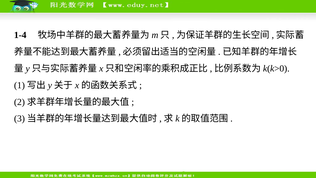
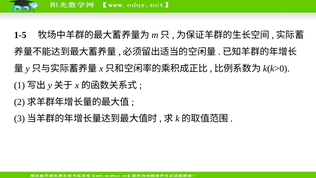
1-4: 1-4 -> 1-5
